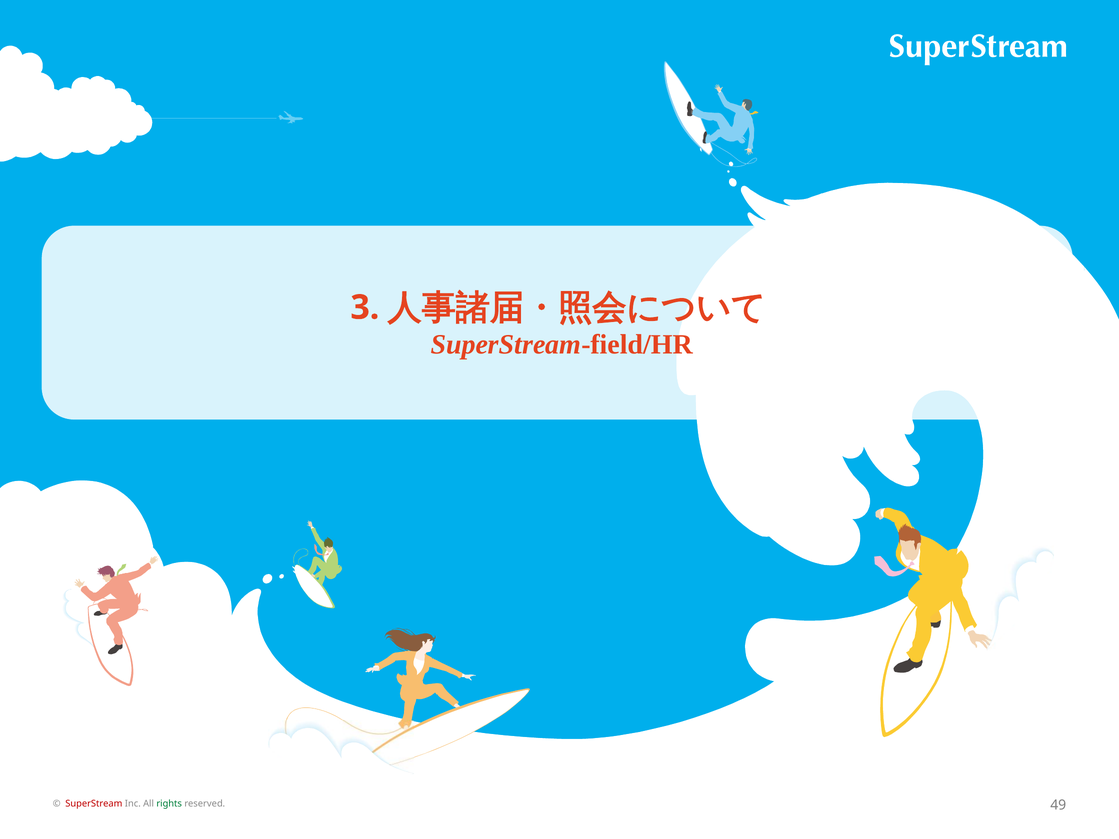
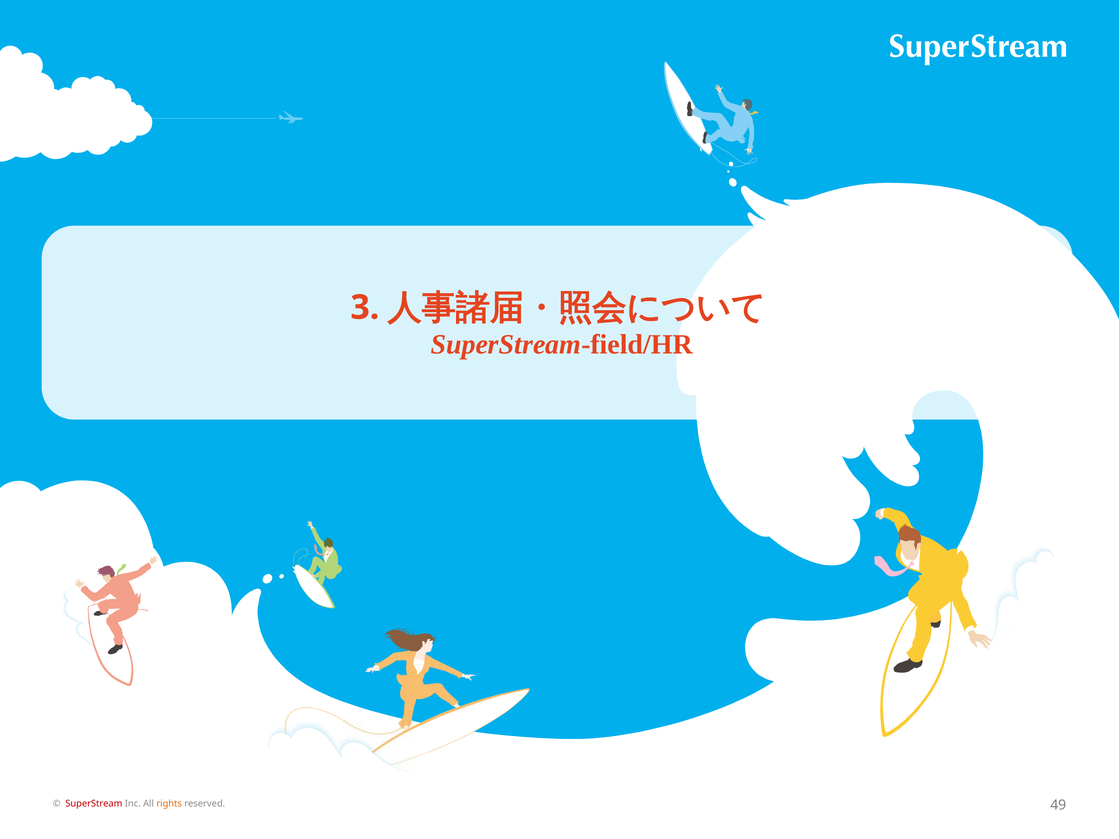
rights colour: green -> orange
